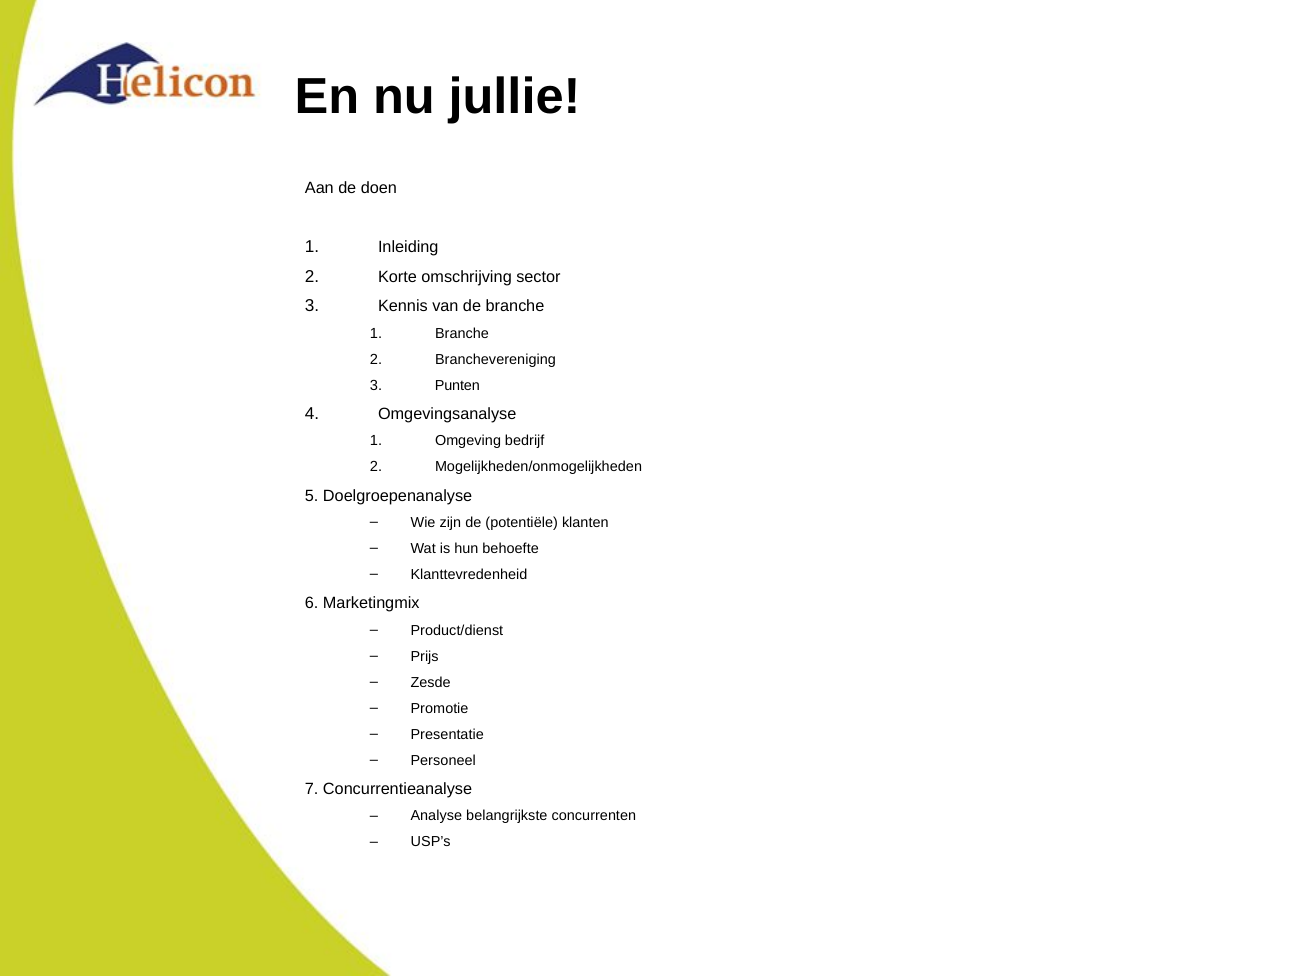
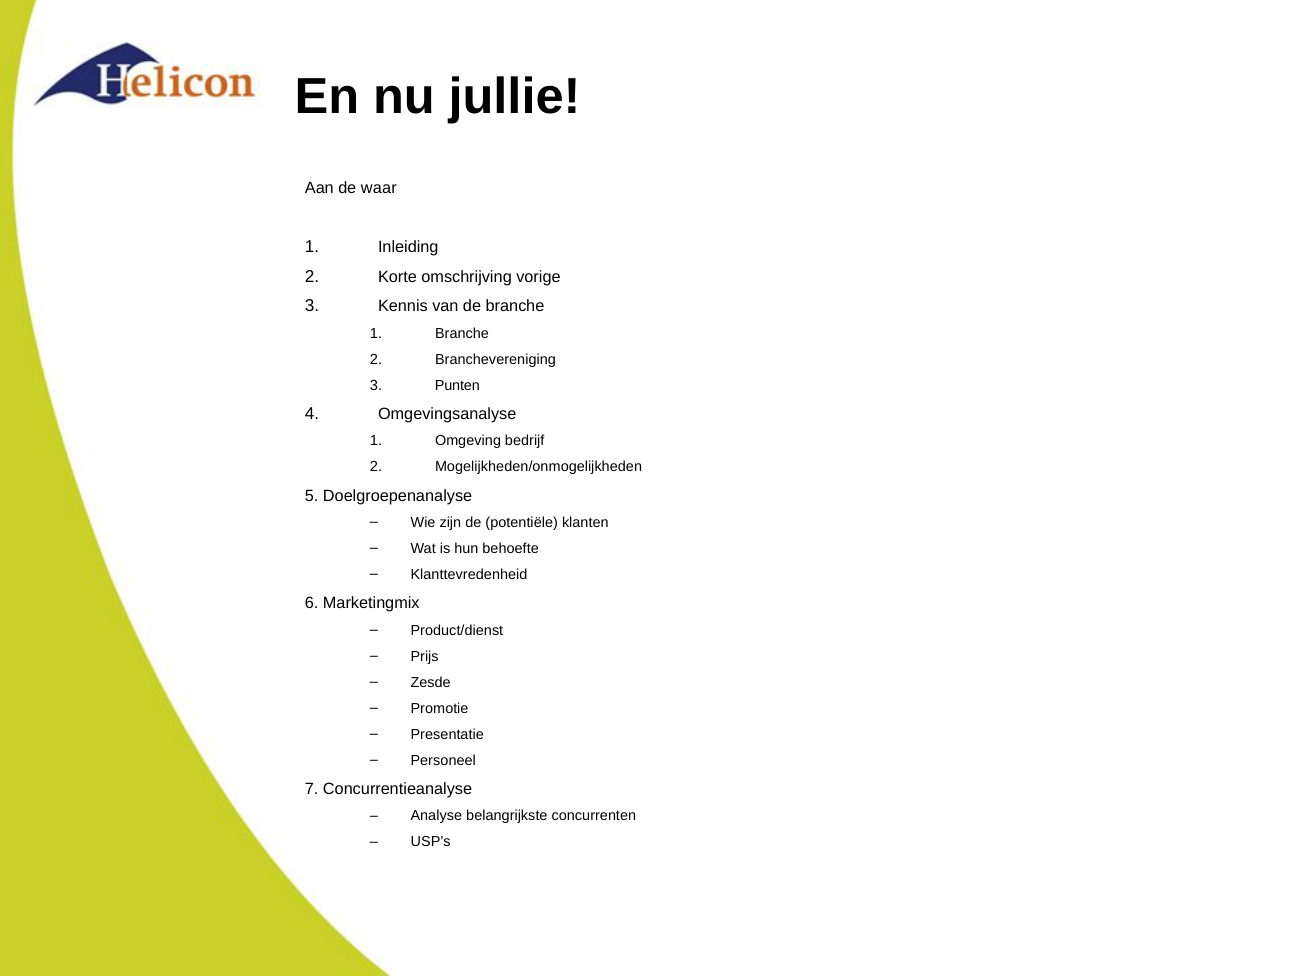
doen: doen -> waar
sector: sector -> vorige
